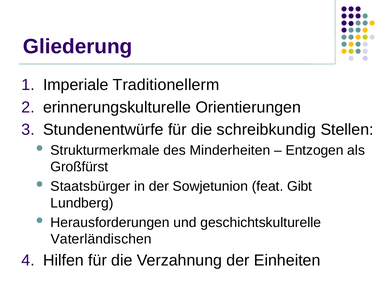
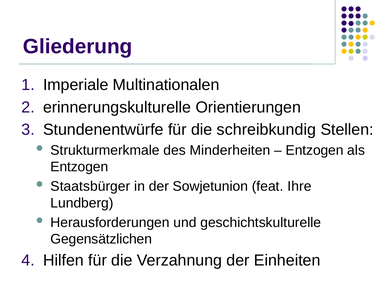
Traditionellerm: Traditionellerm -> Multinationalen
Großfürst at (79, 166): Großfürst -> Entzogen
Gibt: Gibt -> Ihre
Vaterländischen: Vaterländischen -> Gegensätzlichen
